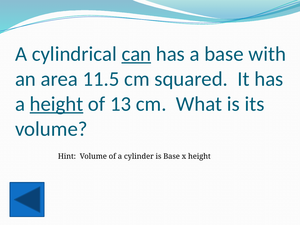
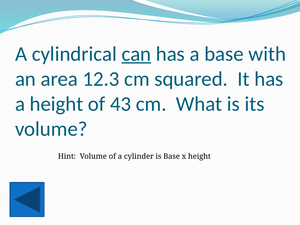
11.5: 11.5 -> 12.3
height at (56, 104) underline: present -> none
13: 13 -> 43
